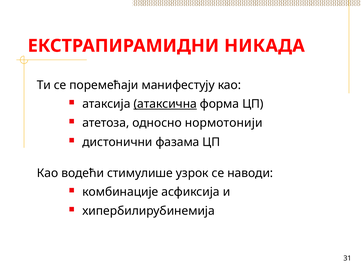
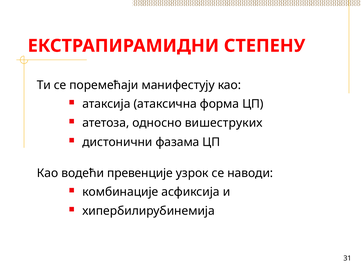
НИКАДА: НИКАДА -> СТЕПЕНУ
атаксична underline: present -> none
нормотонији: нормотонији -> вишеструких
стимулише: стимулише -> превенције
